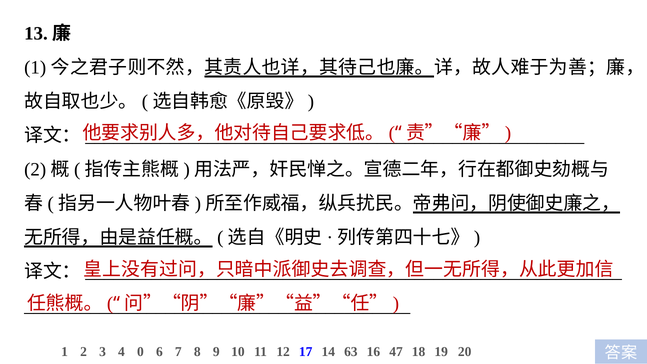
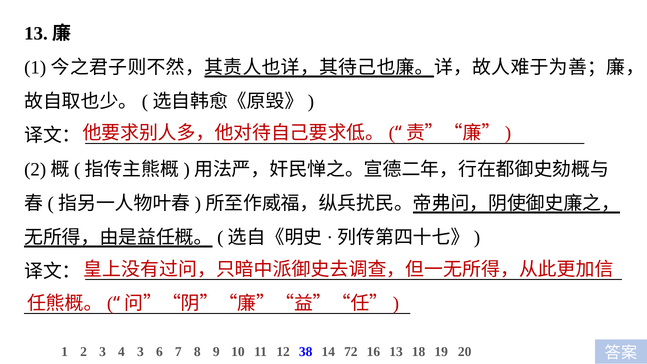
4 0: 0 -> 3
17: 17 -> 38
63: 63 -> 72
16 47: 47 -> 13
